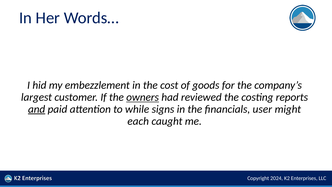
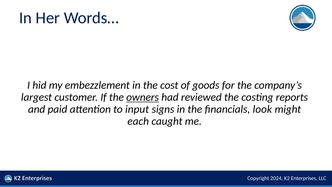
and underline: present -> none
while: while -> input
user: user -> look
